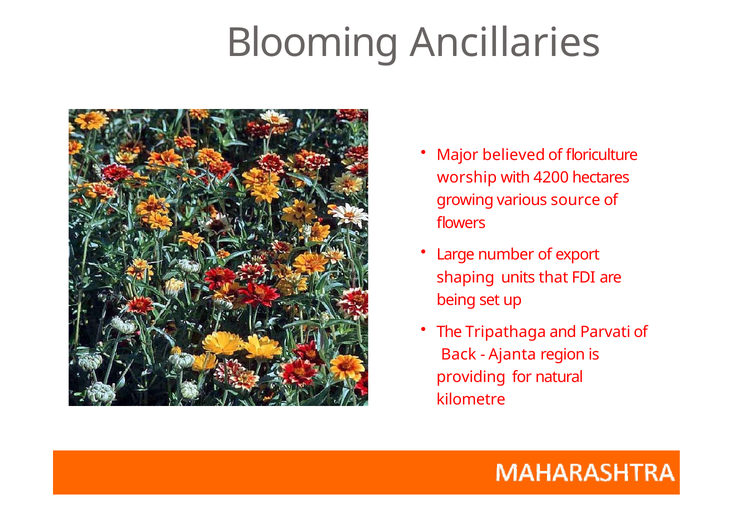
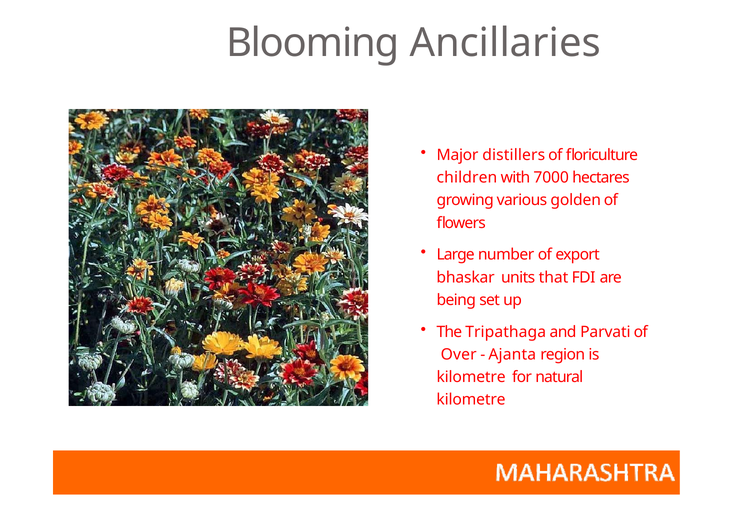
believed: believed -> distillers
worship: worship -> children
4200: 4200 -> 7000
source: source -> golden
shaping at (466, 277): shaping -> bhaskar
Back: Back -> Over
providing at (471, 377): providing -> kilometre
